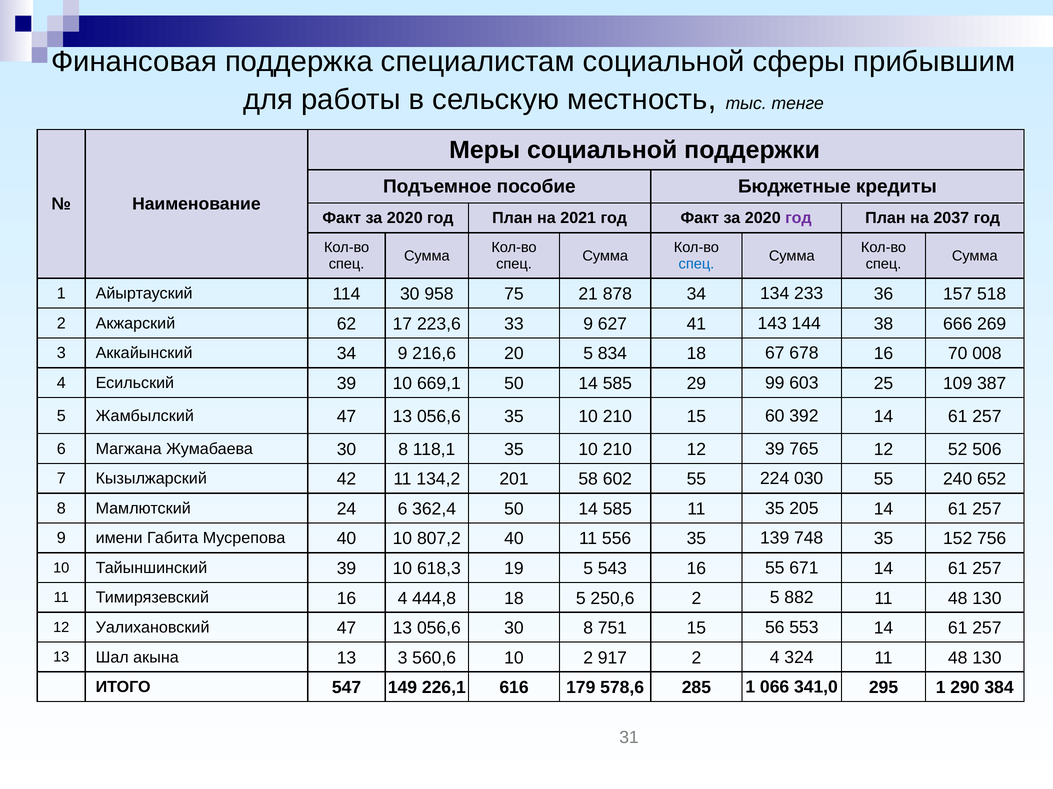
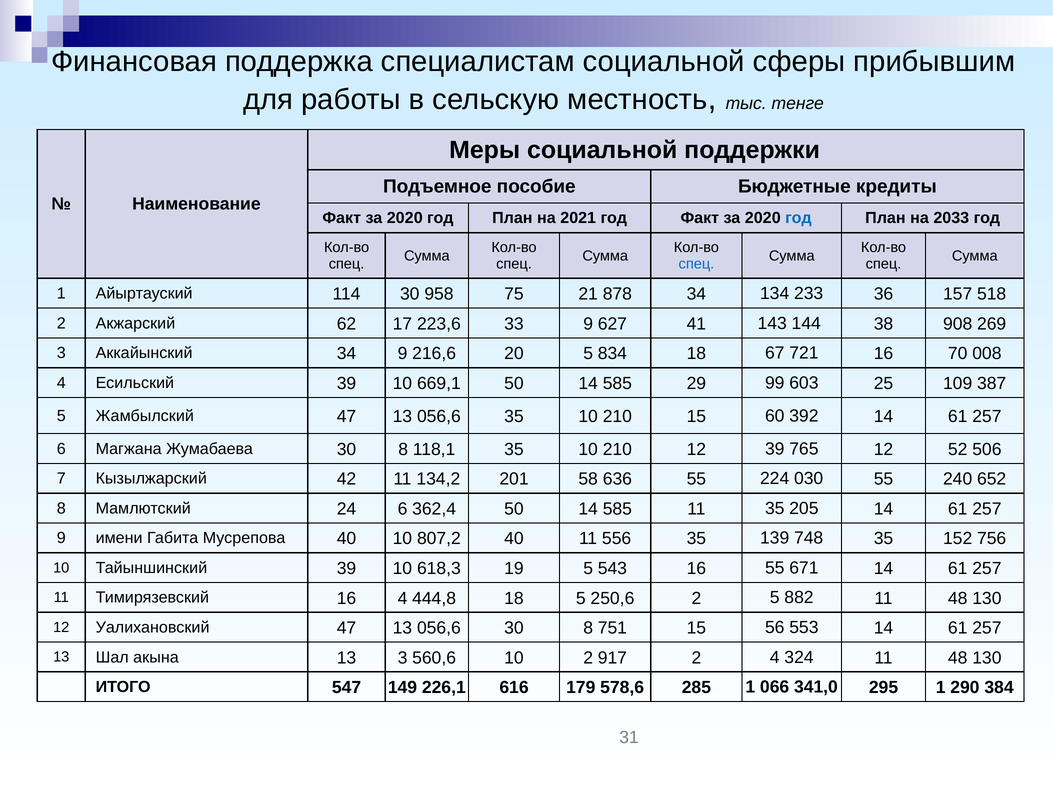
год at (798, 218) colour: purple -> blue
2037: 2037 -> 2033
666: 666 -> 908
678: 678 -> 721
602: 602 -> 636
